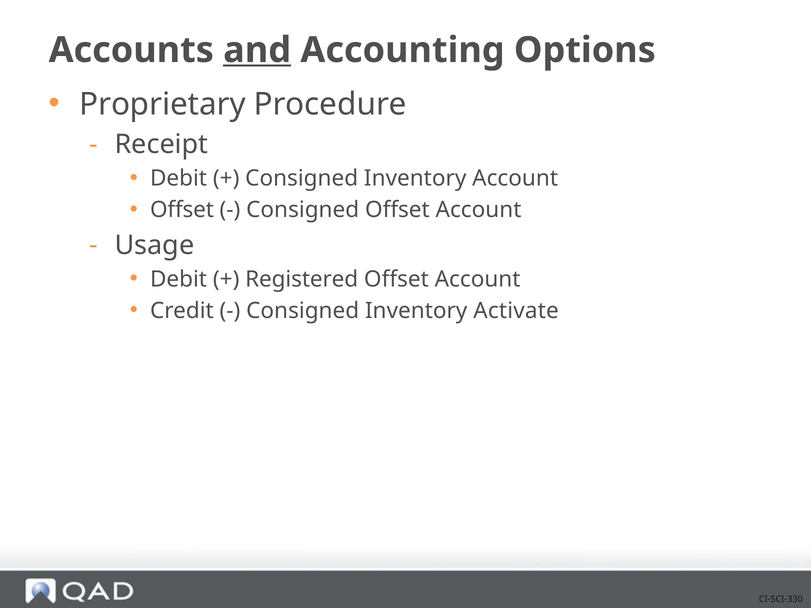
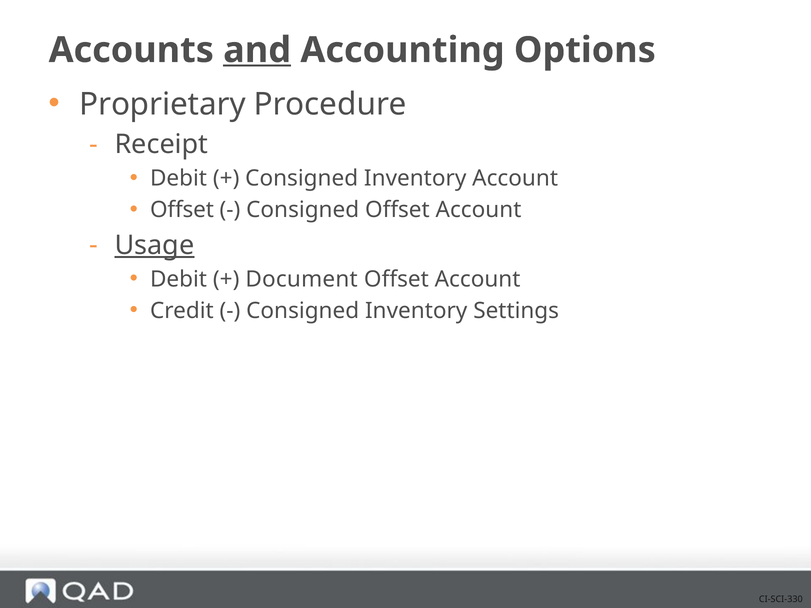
Usage underline: none -> present
Registered: Registered -> Document
Activate: Activate -> Settings
